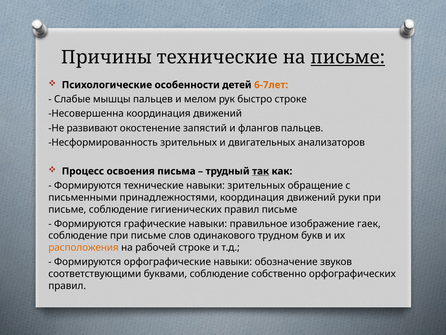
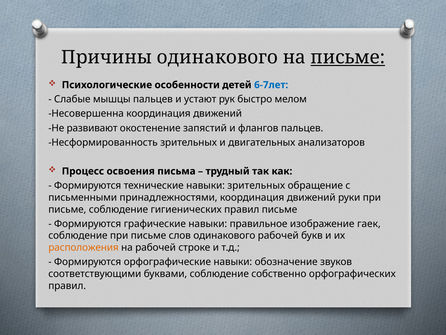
Причины технические: технические -> одинакового
6-7лет colour: orange -> blue
мелом: мелом -> устают
быстро строке: строке -> мелом
так underline: present -> none
одинакового трудном: трудном -> рабочей
